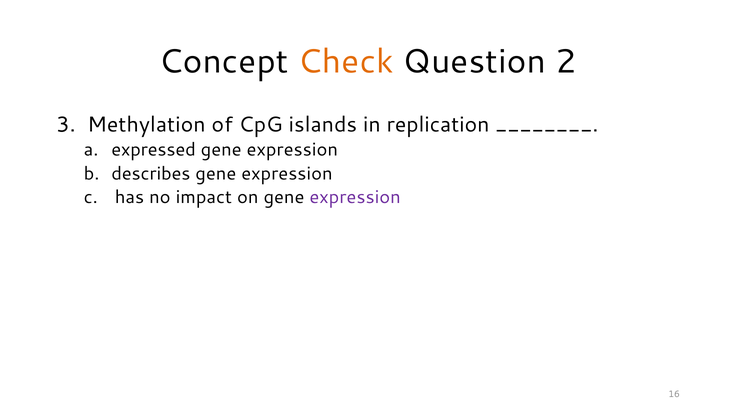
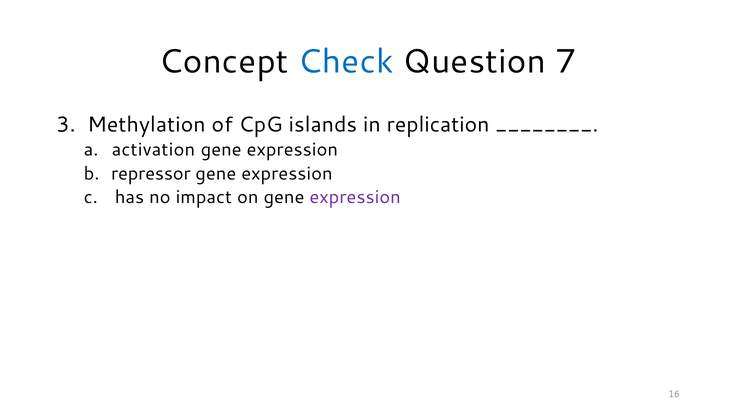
Check colour: orange -> blue
2: 2 -> 7
expressed: expressed -> activation
describes: describes -> repressor
